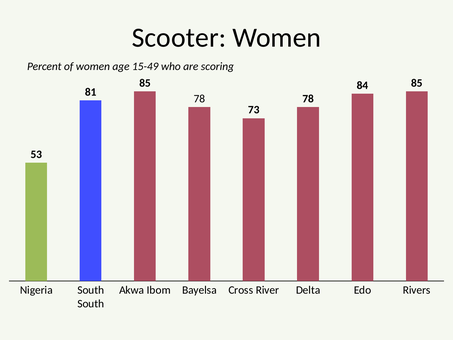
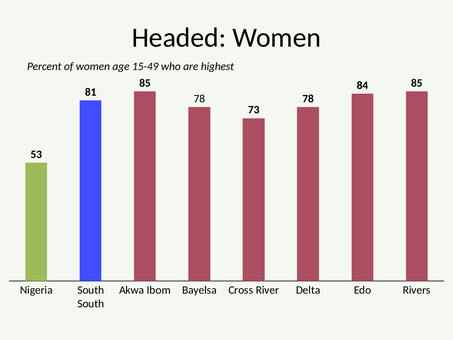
Scooter: Scooter -> Headed
scoring: scoring -> highest
